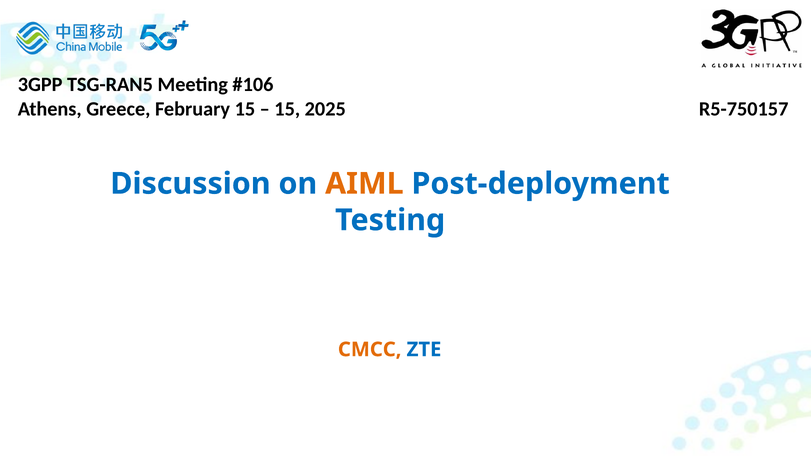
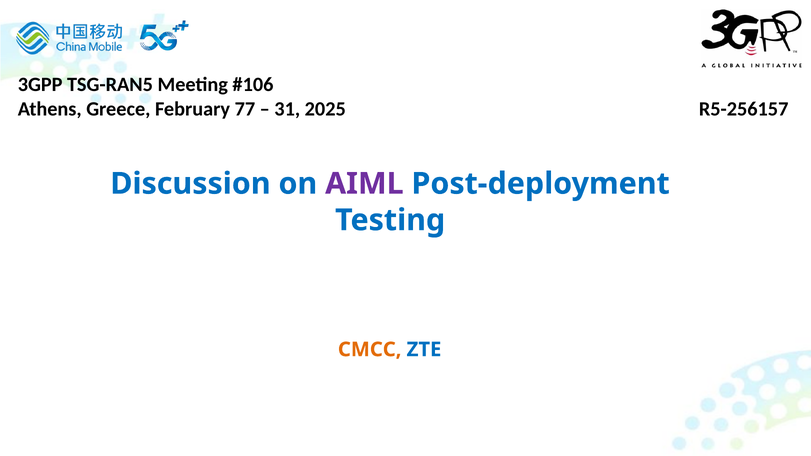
February 15: 15 -> 77
15 at (287, 109): 15 -> 31
R5-750157: R5-750157 -> R5-256157
AIML colour: orange -> purple
